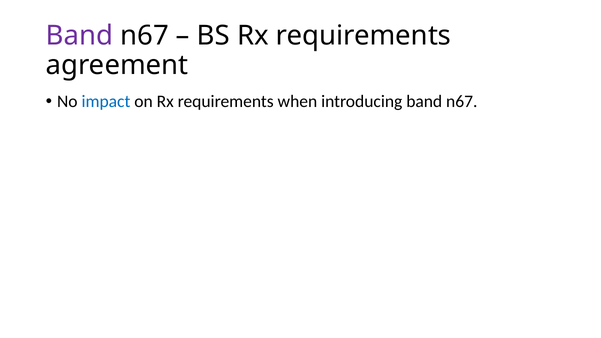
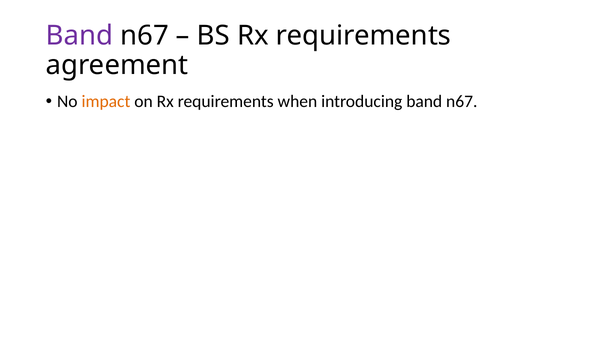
impact colour: blue -> orange
